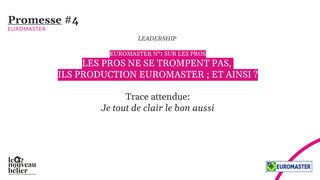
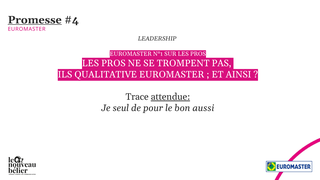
PRODUCTION: PRODUCTION -> QUALITATIVE
attendue underline: none -> present
tout: tout -> seul
clair: clair -> pour
